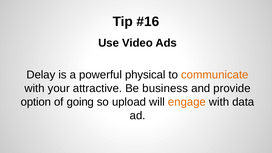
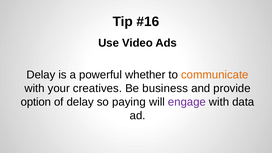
physical: physical -> whether
attractive: attractive -> creatives
of going: going -> delay
upload: upload -> paying
engage colour: orange -> purple
